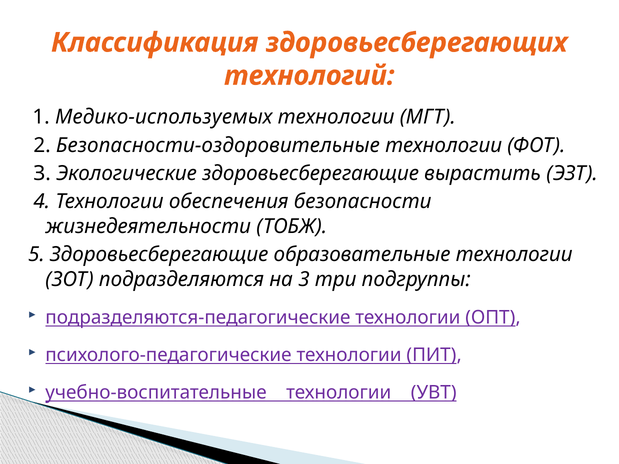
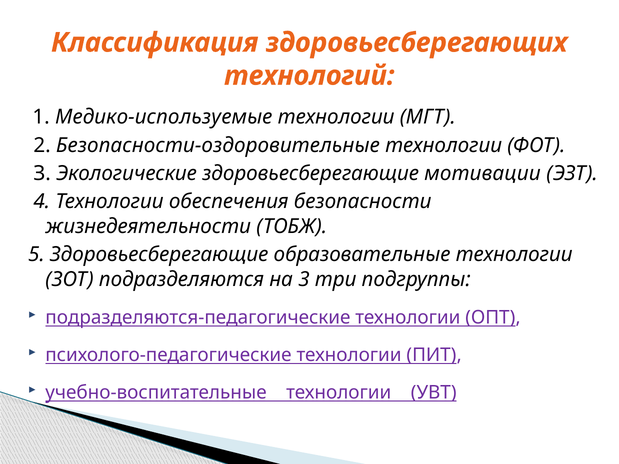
Медико-используемых: Медико-используемых -> Медико-используемые
вырастить: вырастить -> мотивации
